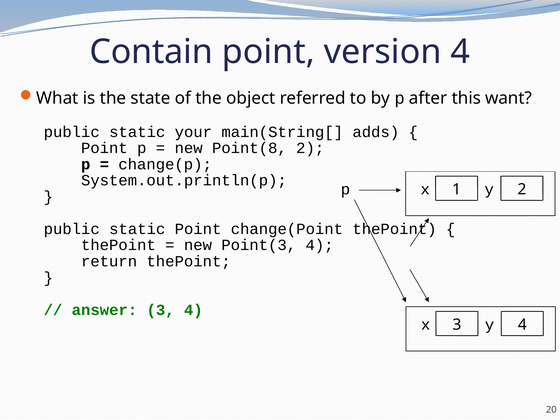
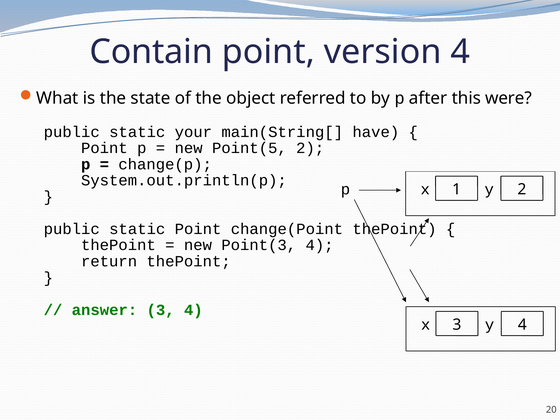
want: want -> were
adds: adds -> have
Point(8: Point(8 -> Point(5
